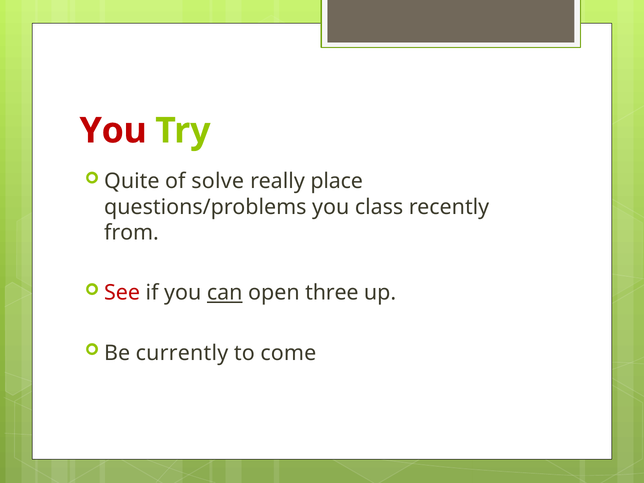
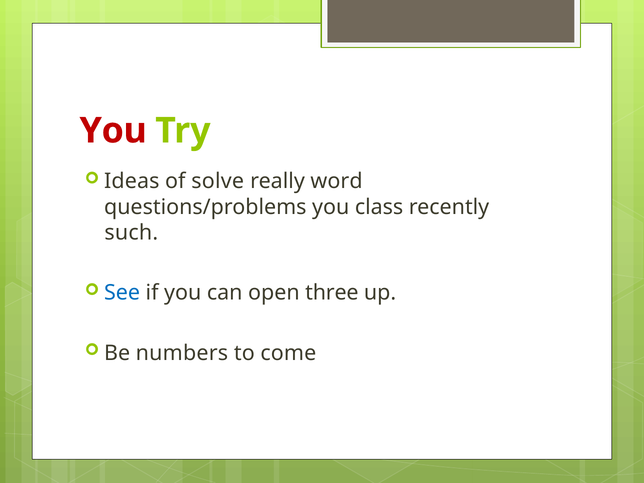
Quite: Quite -> Ideas
place: place -> word
from: from -> such
See colour: red -> blue
can underline: present -> none
currently: currently -> numbers
